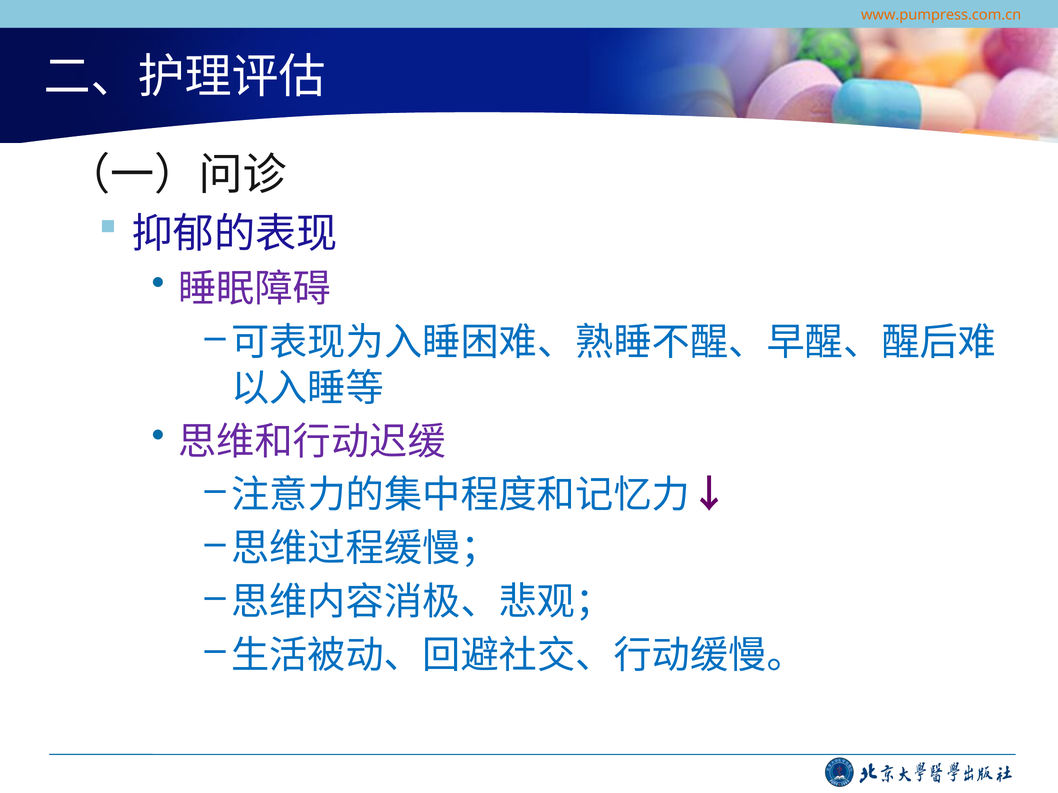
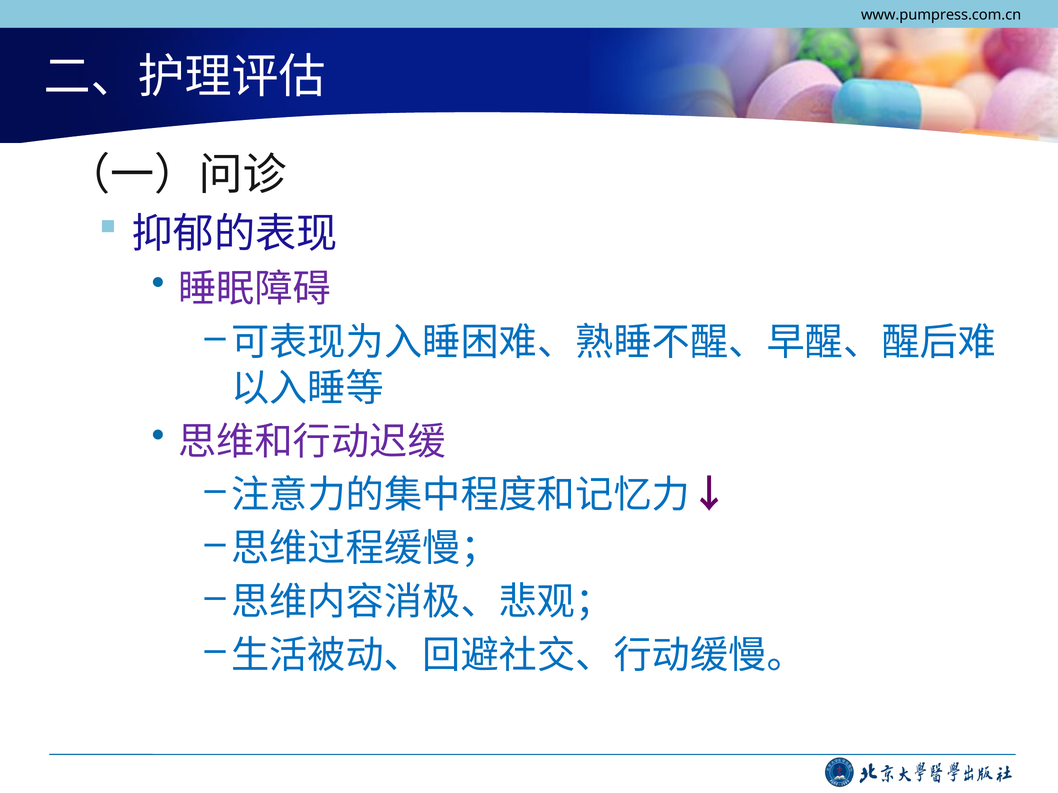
www.pumpress.com.cn colour: orange -> black
